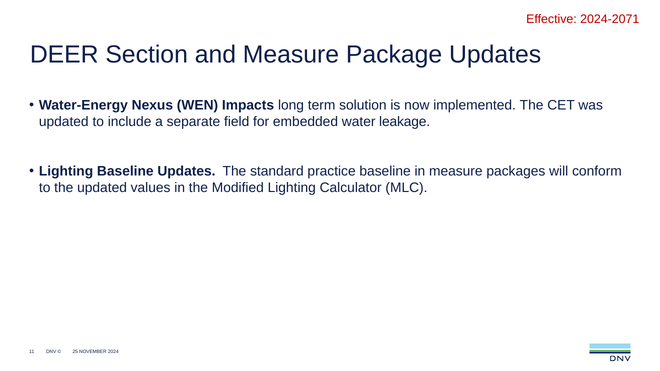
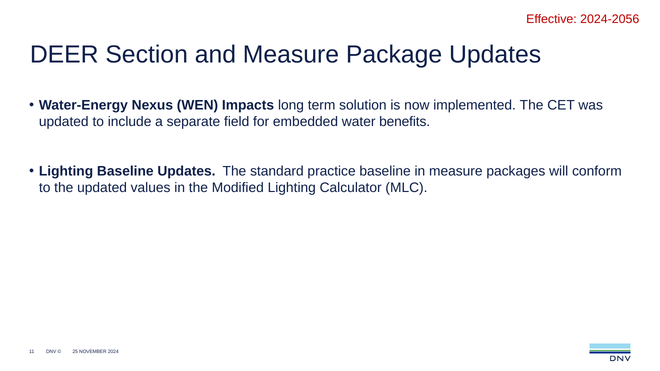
2024-2071: 2024-2071 -> 2024-2056
leakage: leakage -> benefits
